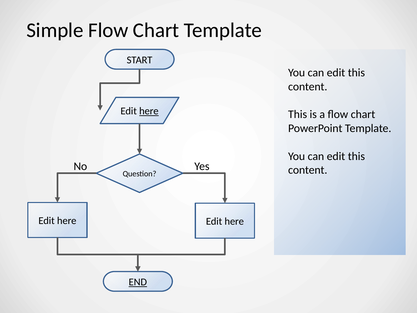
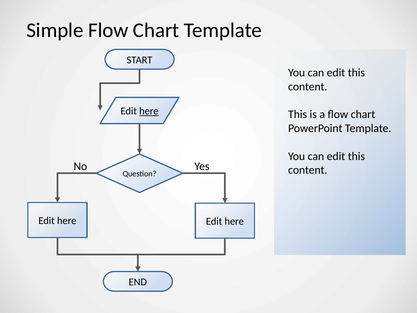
END underline: present -> none
